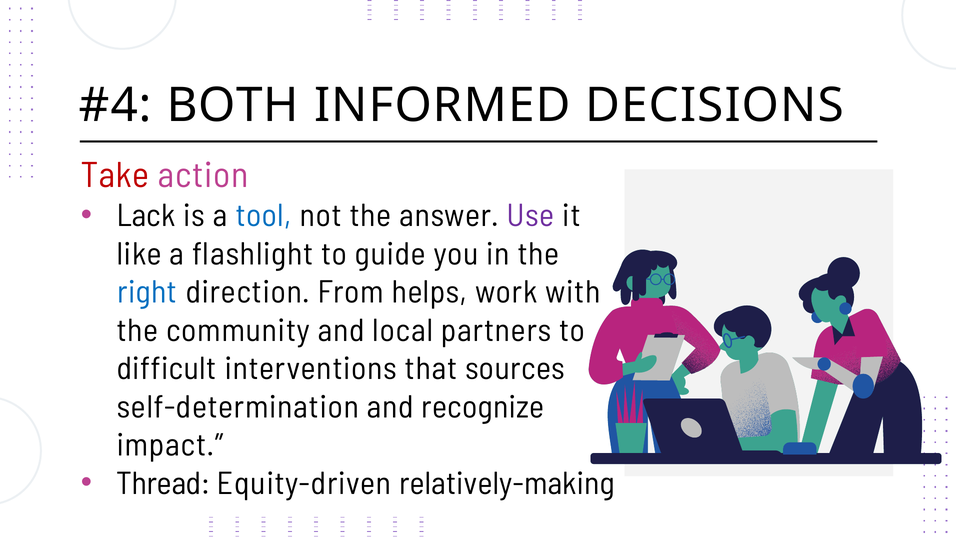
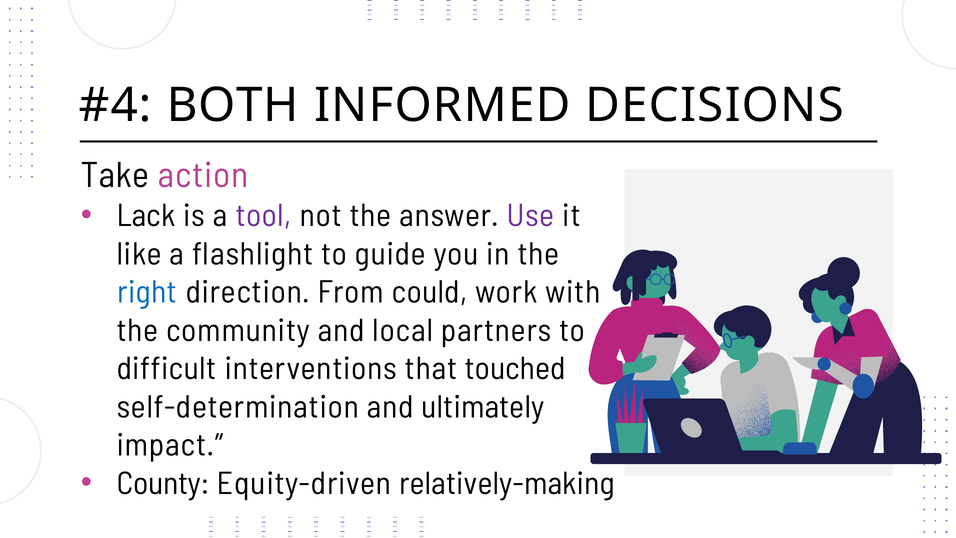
Take colour: red -> black
tool colour: blue -> purple
helps: helps -> could
sources: sources -> touched
recognize: recognize -> ultimately
Thread: Thread -> County
